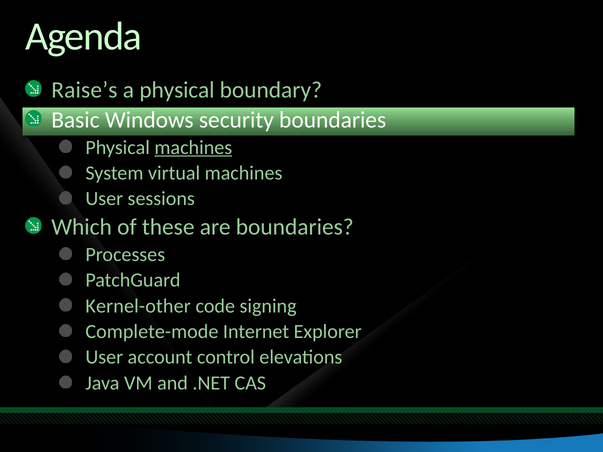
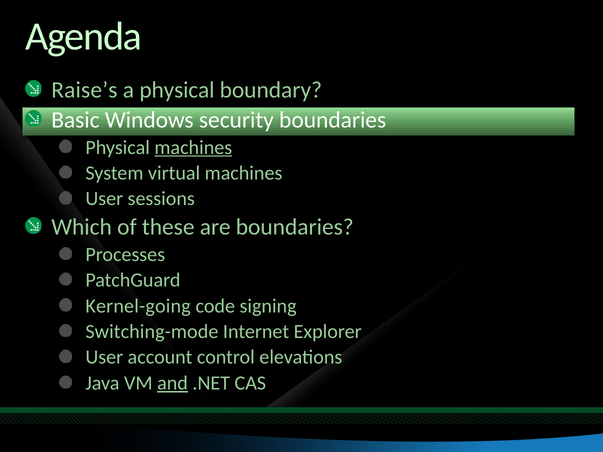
Kernel-other: Kernel-other -> Kernel-going
Complete-mode: Complete-mode -> Switching-mode
and underline: none -> present
